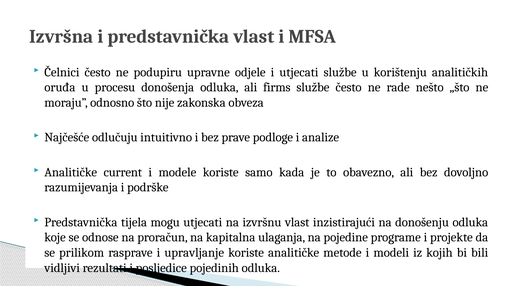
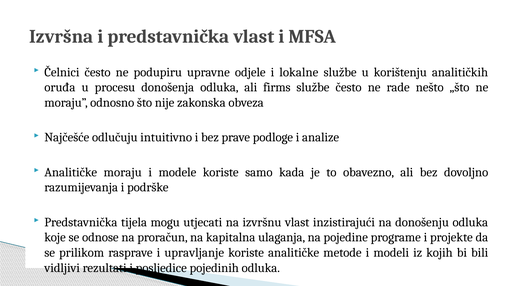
i utjecati: utjecati -> lokalne
Analitičke current: current -> moraju
